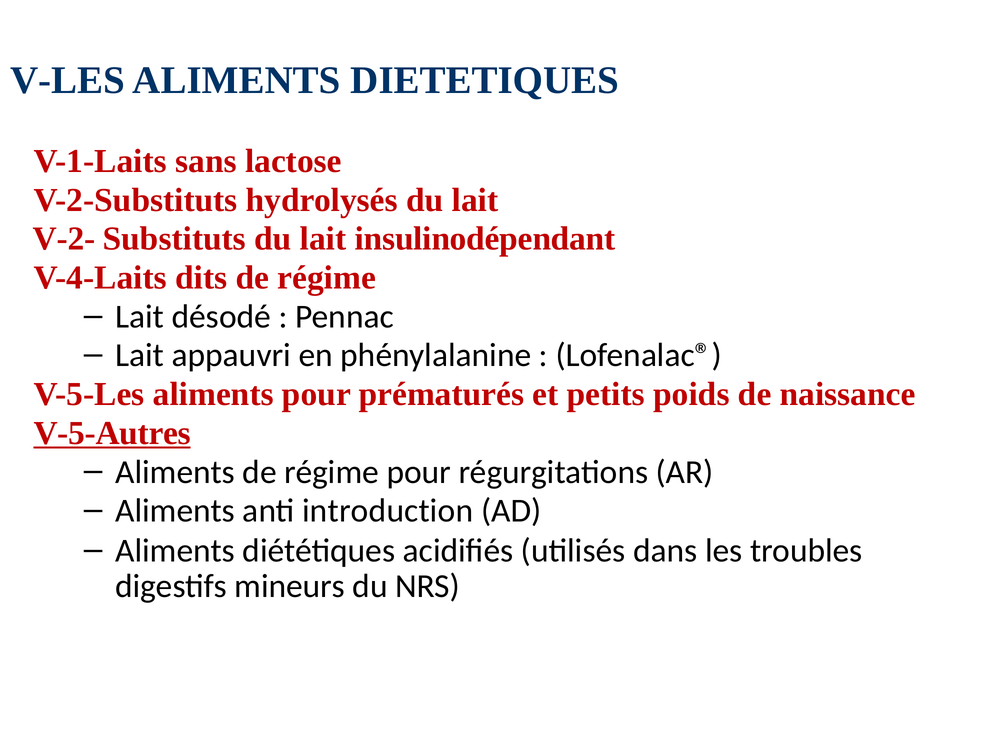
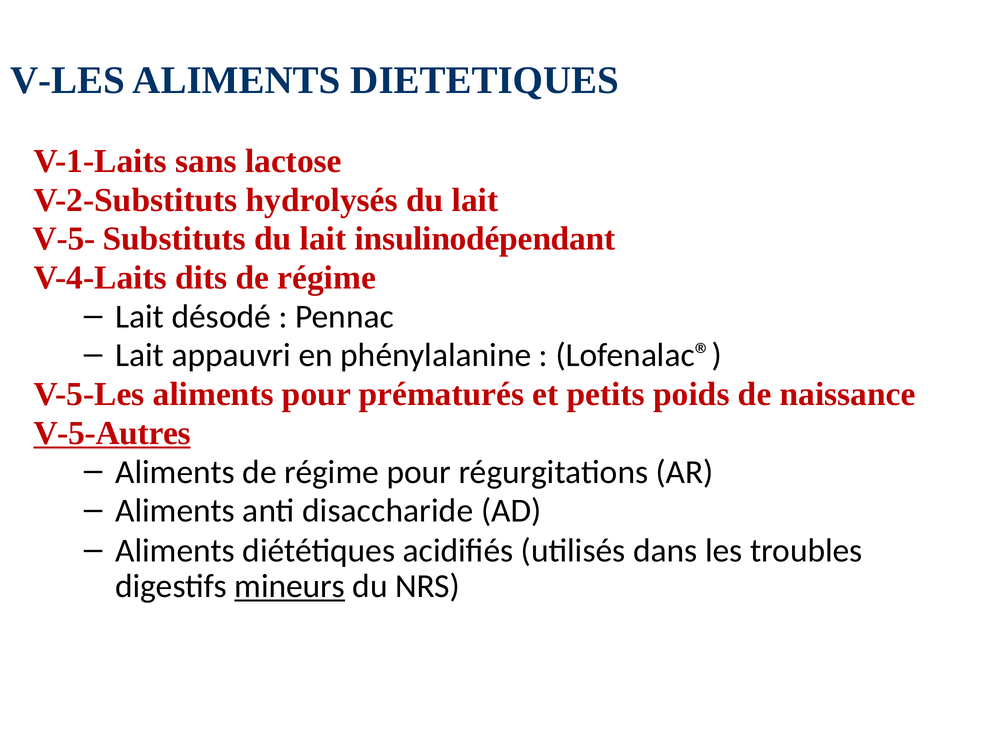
V-2‑: V-2‑ -> V-5‑
introduction: introduction -> disaccharide
mineurs underline: none -> present
